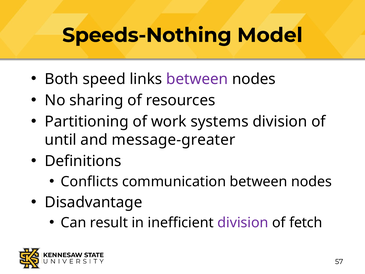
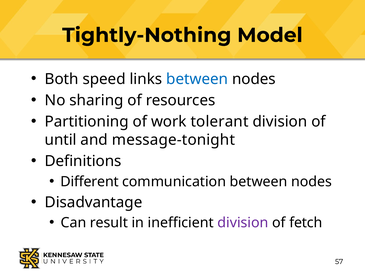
Speeds-Nothing: Speeds-Nothing -> Tightly-Nothing
between at (197, 79) colour: purple -> blue
systems: systems -> tolerant
message-greater: message-greater -> message-tonight
Conflicts: Conflicts -> Different
